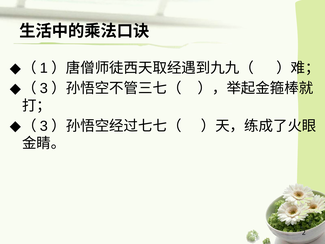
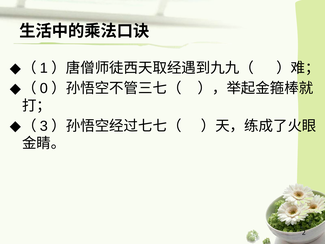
3 at (44, 88): 3 -> 0
